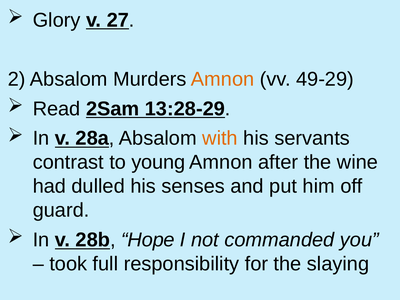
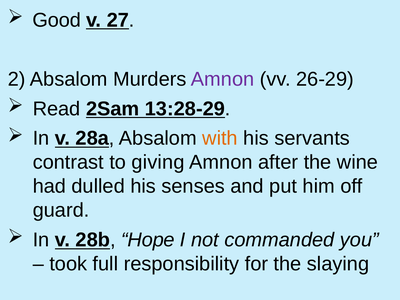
Glory: Glory -> Good
Amnon at (223, 79) colour: orange -> purple
49-29: 49-29 -> 26-29
young: young -> giving
